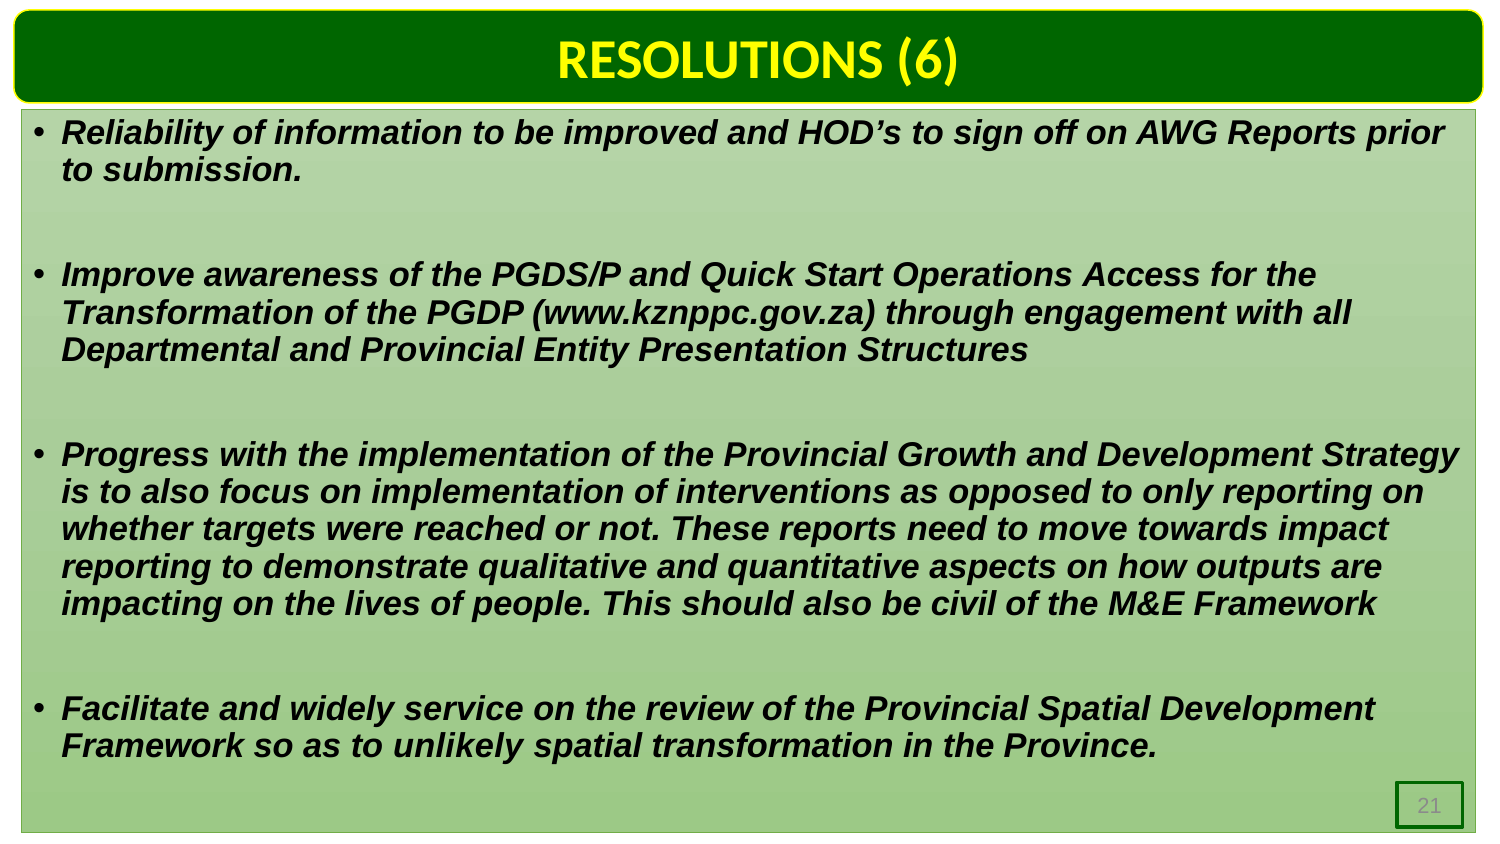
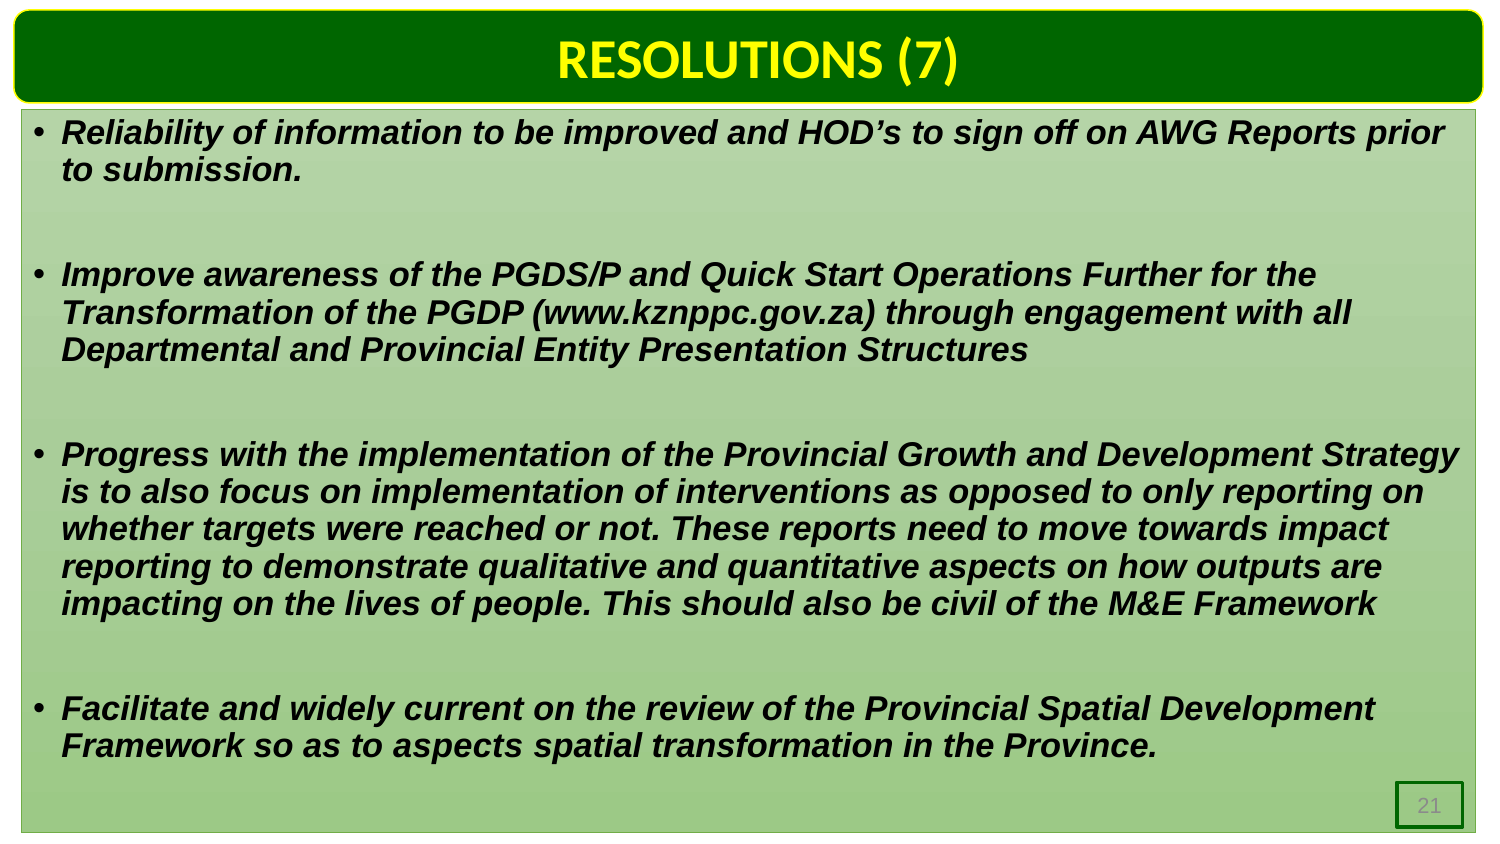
6: 6 -> 7
Access: Access -> Further
service: service -> current
to unlikely: unlikely -> aspects
